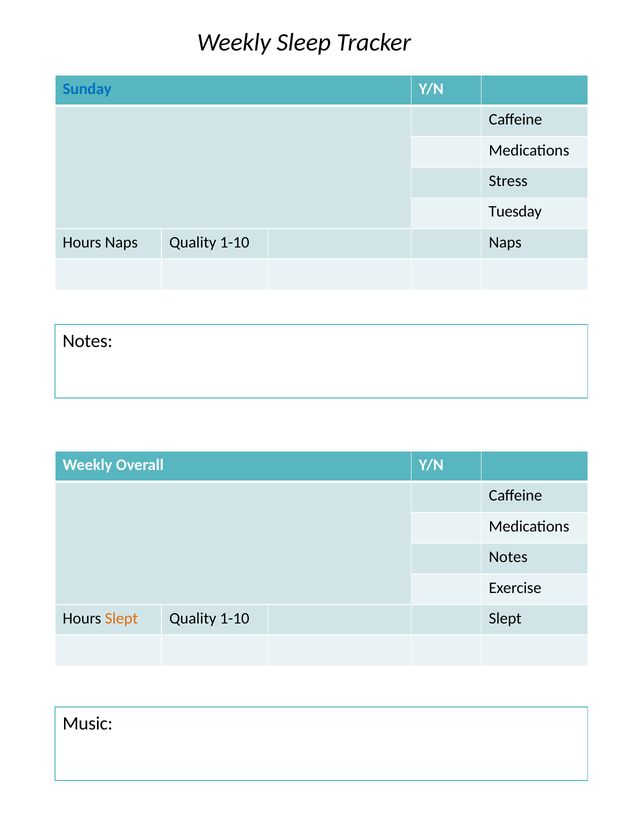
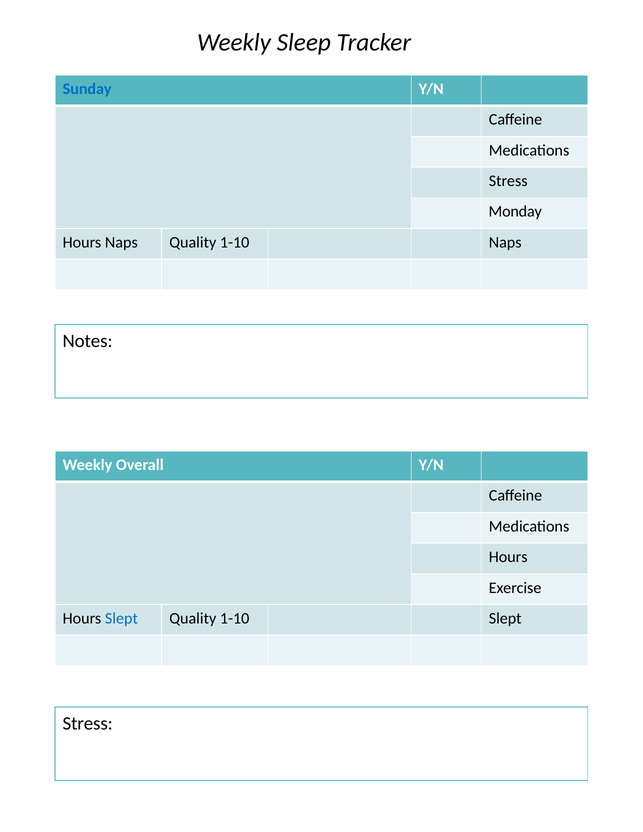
Tuesday: Tuesday -> Monday
Notes at (508, 557): Notes -> Hours
Slept at (121, 618) colour: orange -> blue
Music at (88, 723): Music -> Stress
